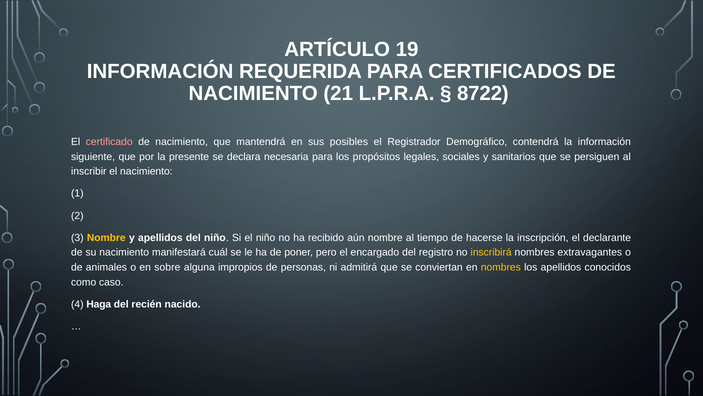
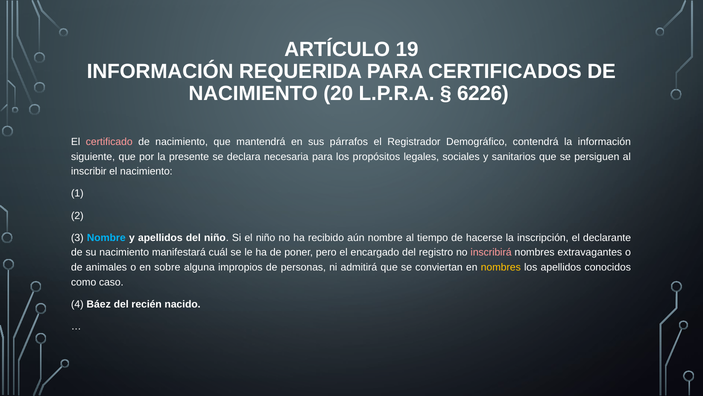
21: 21 -> 20
8722: 8722 -> 6226
posibles: posibles -> párrafos
Nombre at (106, 237) colour: yellow -> light blue
inscribirá colour: yellow -> pink
Haga: Haga -> Báez
